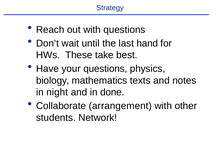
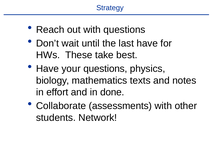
last hand: hand -> have
night: night -> effort
arrangement: arrangement -> assessments
